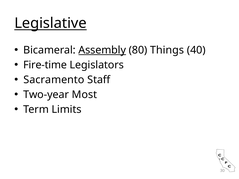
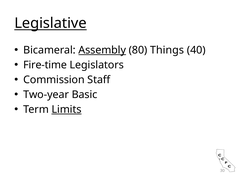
Sacramento: Sacramento -> Commission
Most: Most -> Basic
Limits underline: none -> present
